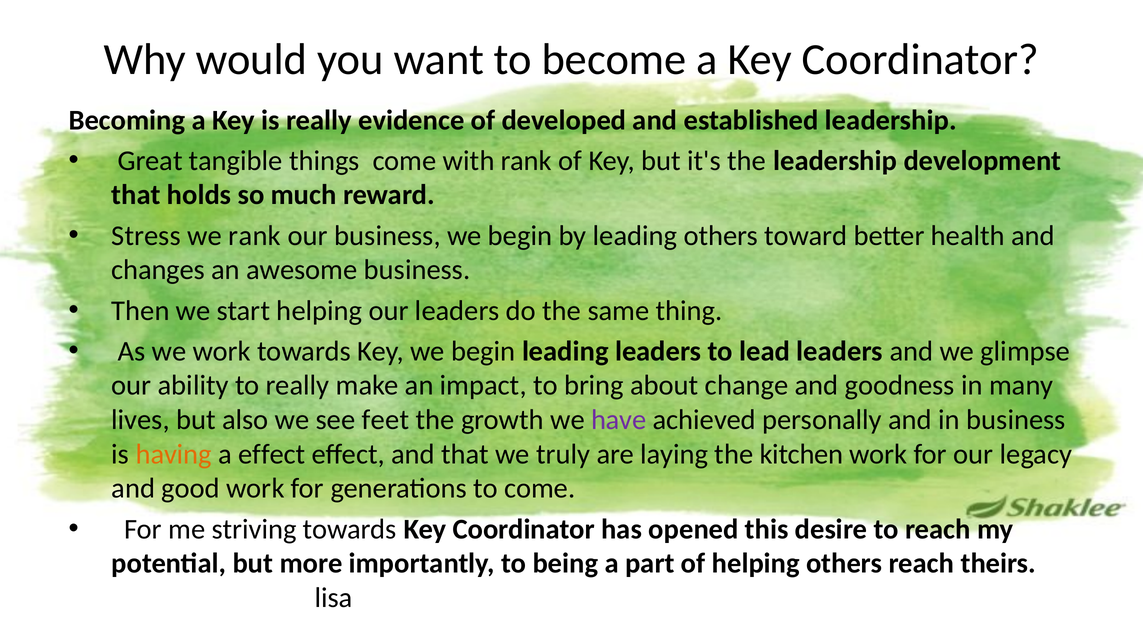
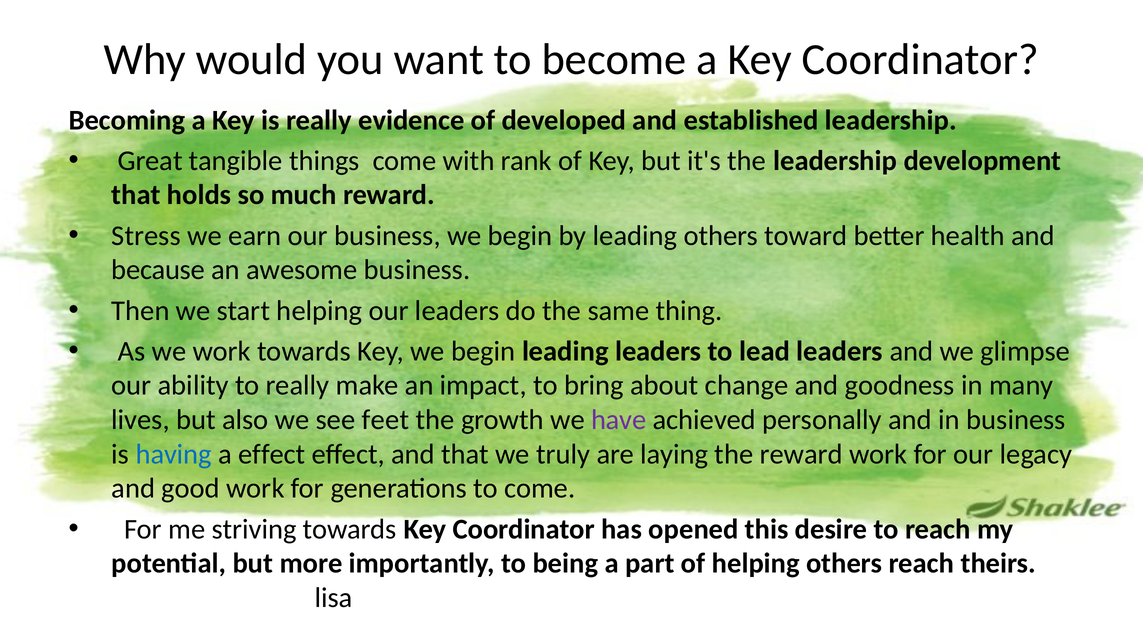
we rank: rank -> earn
changes: changes -> because
having colour: orange -> blue
the kitchen: kitchen -> reward
